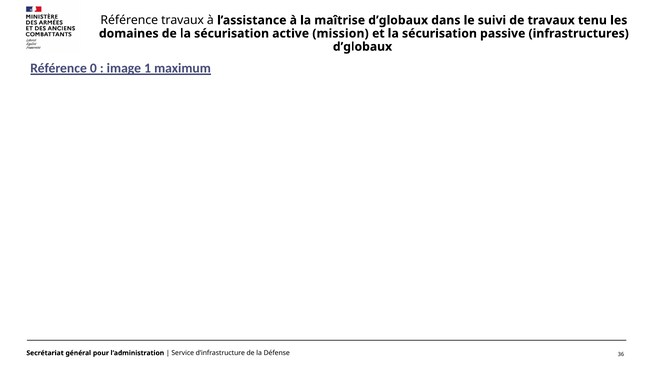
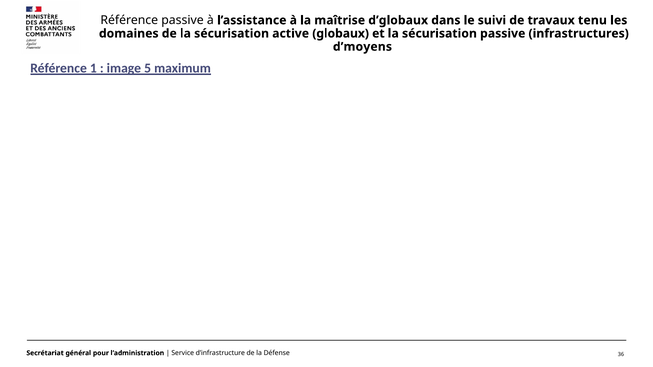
Référence travaux: travaux -> passive
mission: mission -> globaux
d’globaux at (363, 47): d’globaux -> d’moyens
0: 0 -> 1
1: 1 -> 5
